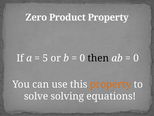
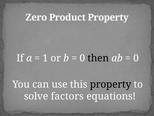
5: 5 -> 1
property at (111, 84) colour: orange -> black
solving: solving -> factors
